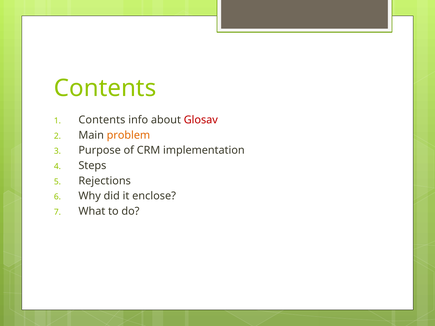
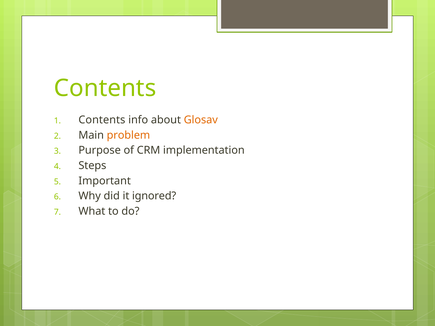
Glosav colour: red -> orange
Rejections: Rejections -> Important
enclose: enclose -> ignored
